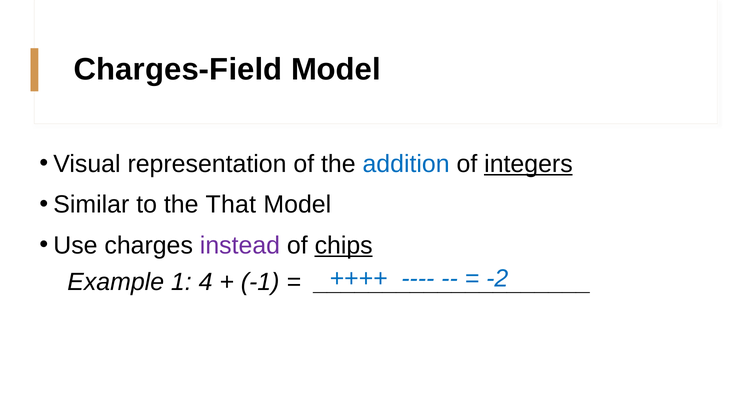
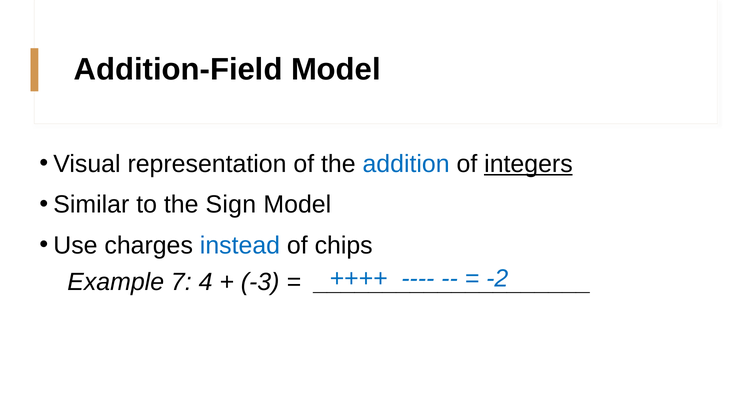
Charges-Field: Charges-Field -> Addition-Field
That: That -> Sign
instead colour: purple -> blue
chips underline: present -> none
1: 1 -> 7
-1: -1 -> -3
